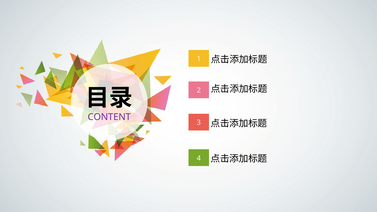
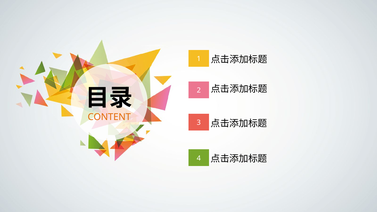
CONTENT colour: purple -> orange
